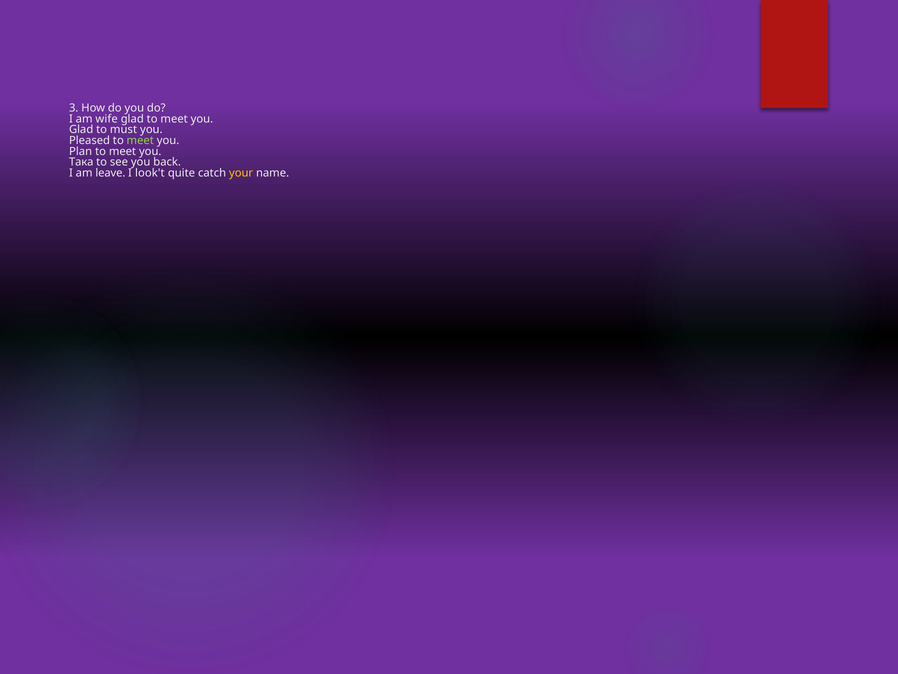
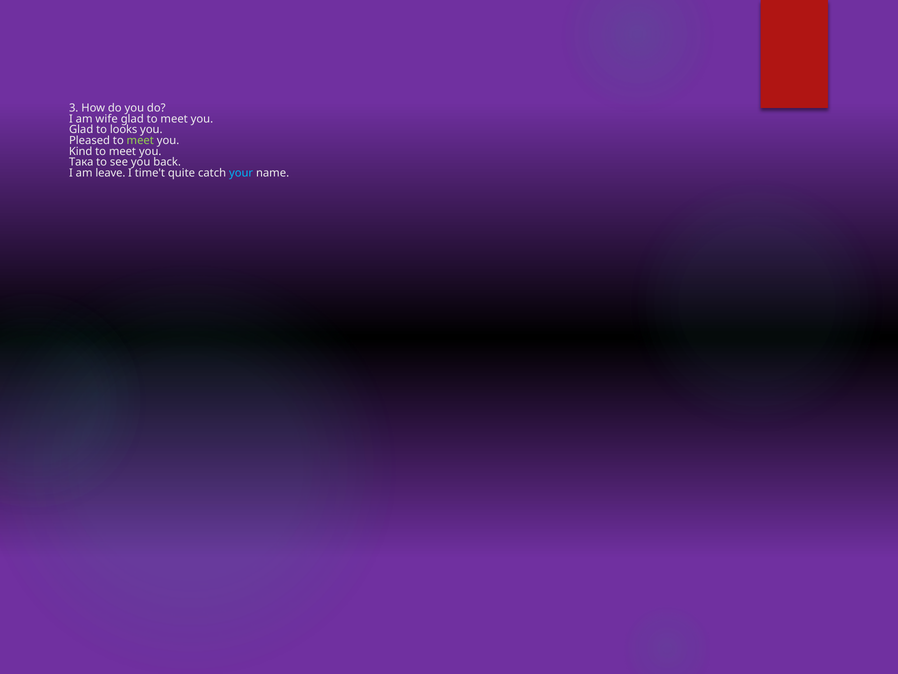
must: must -> looks
Plan: Plan -> Kind
look't: look't -> time't
your colour: yellow -> light blue
